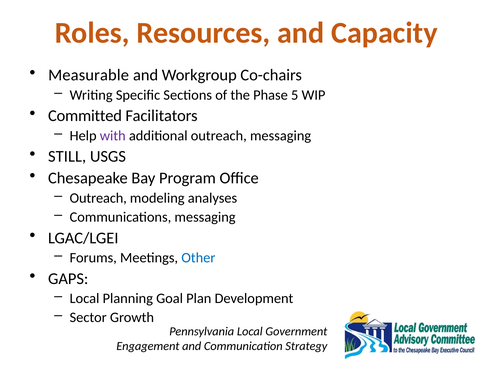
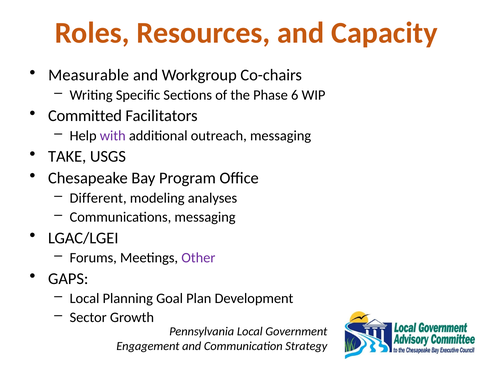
5: 5 -> 6
STILL: STILL -> TAKE
Outreach at (98, 198): Outreach -> Different
Other colour: blue -> purple
